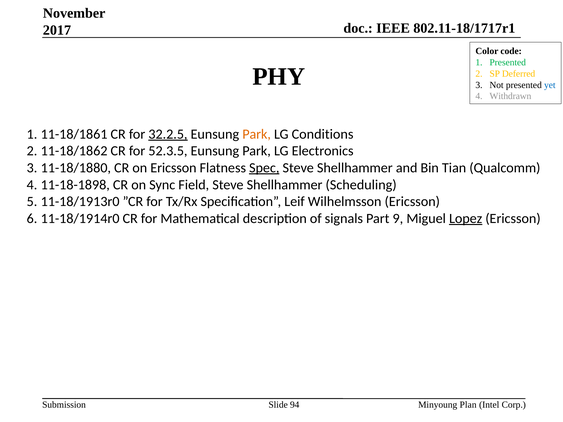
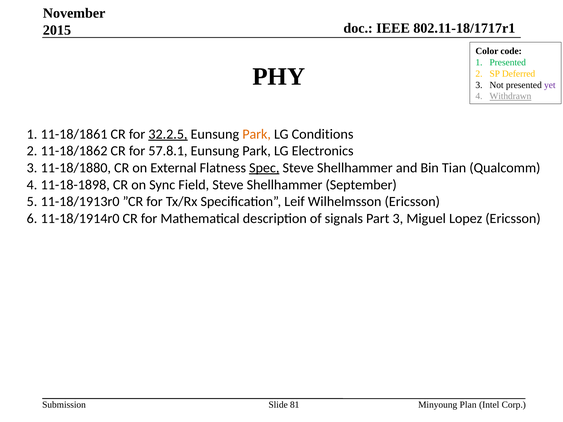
2017: 2017 -> 2015
yet colour: blue -> purple
Withdrawn underline: none -> present
52.3.5: 52.3.5 -> 57.8.1
on Ericsson: Ericsson -> External
Scheduling: Scheduling -> September
Part 9: 9 -> 3
Lopez underline: present -> none
94: 94 -> 81
